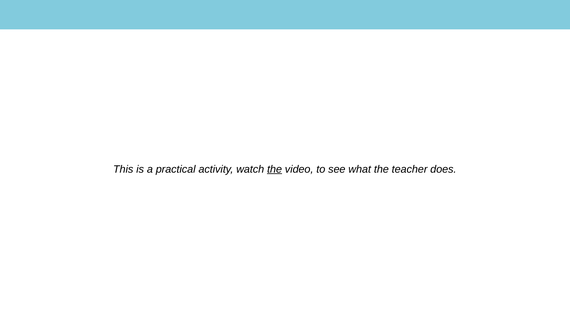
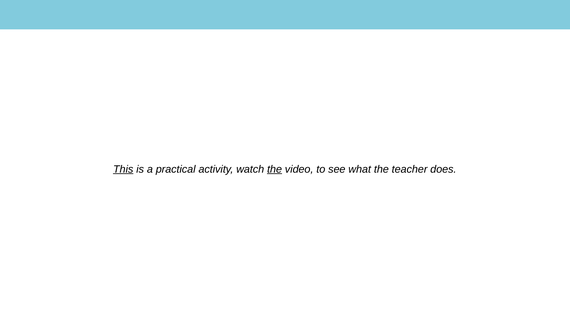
This underline: none -> present
